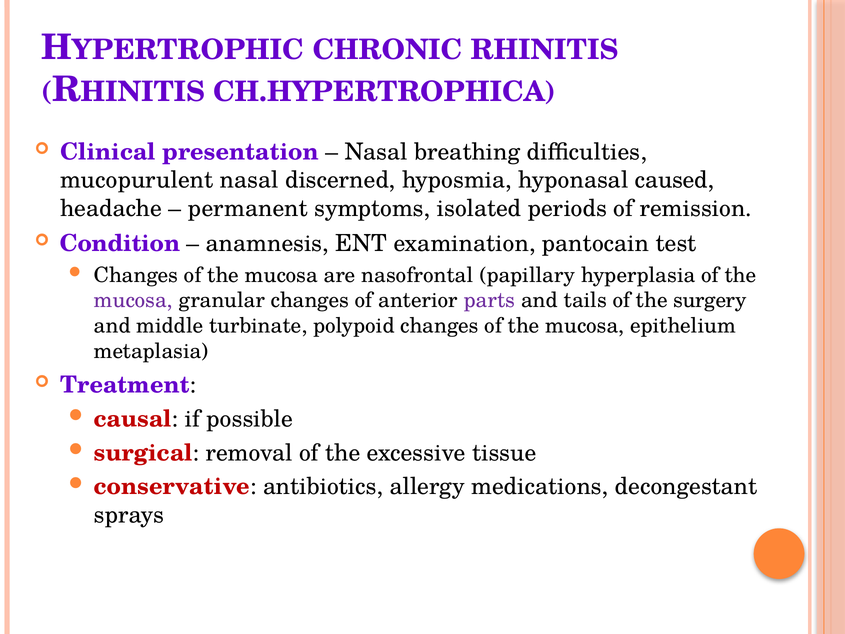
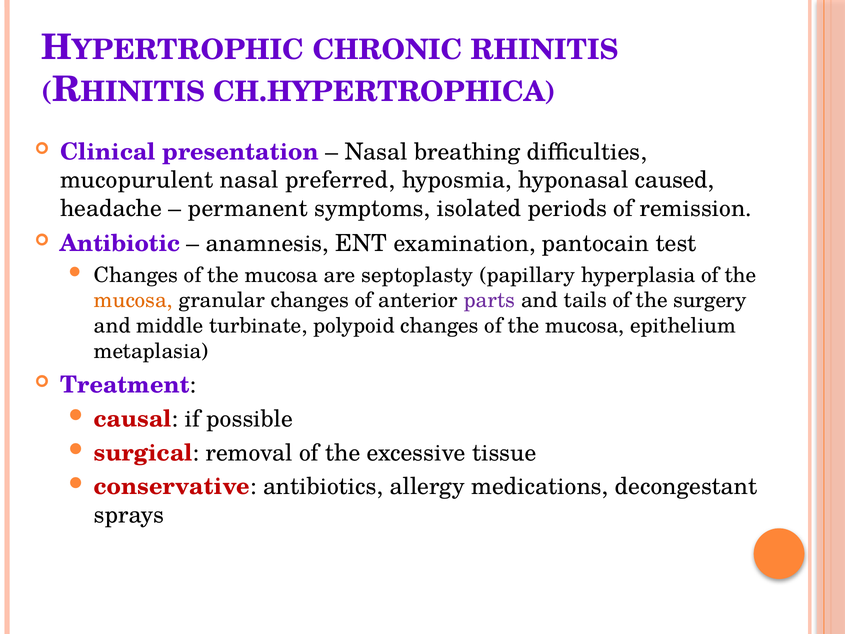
discerned: discerned -> preferred
Condition: Condition -> Antibiotic
nasofrontal: nasofrontal -> septoplasty
mucosa at (133, 300) colour: purple -> orange
